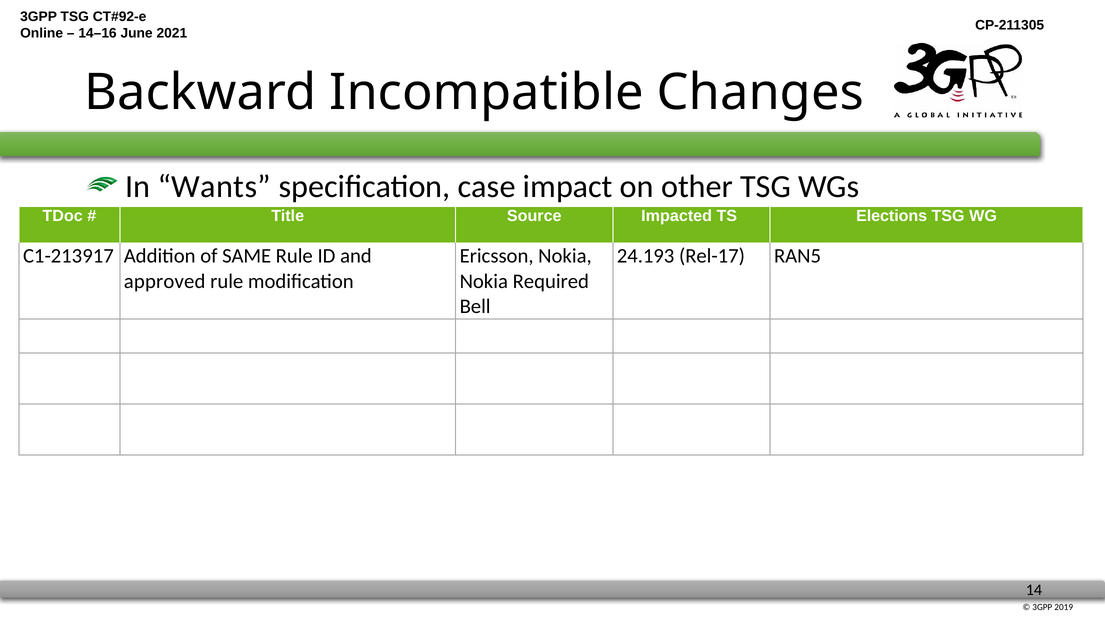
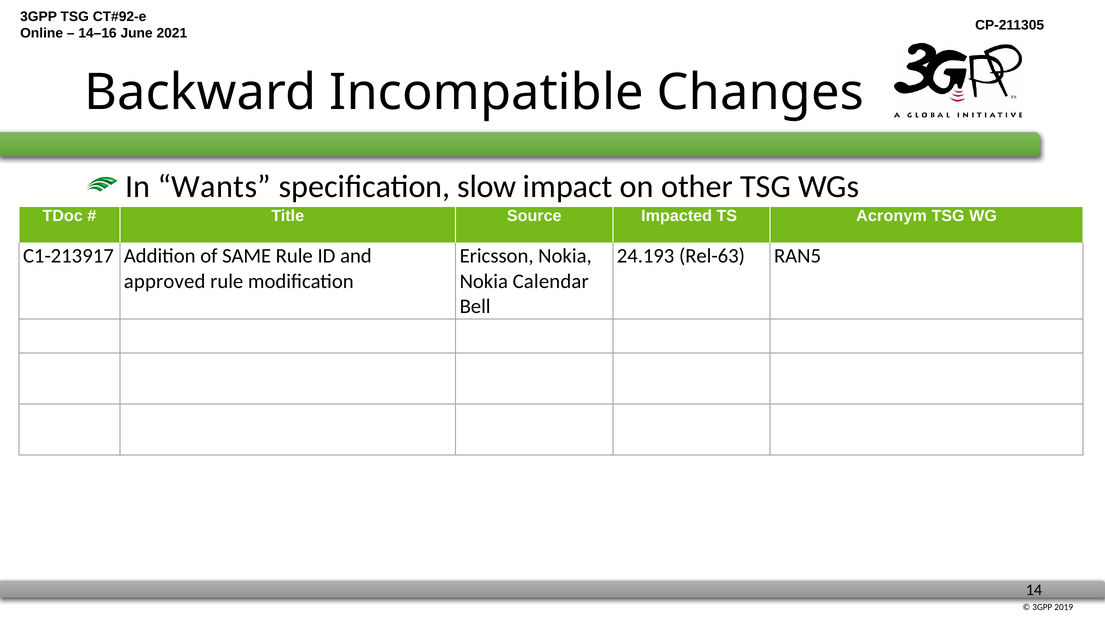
case: case -> slow
Elections: Elections -> Acronym
Rel-17: Rel-17 -> Rel-63
Required: Required -> Calendar
